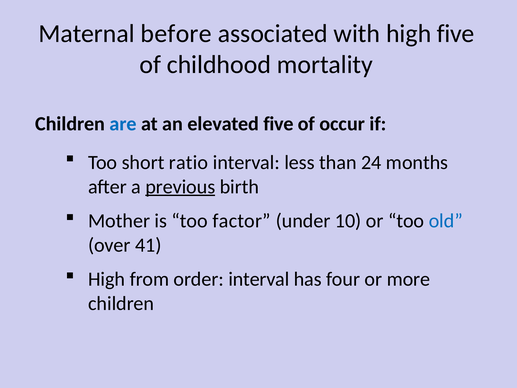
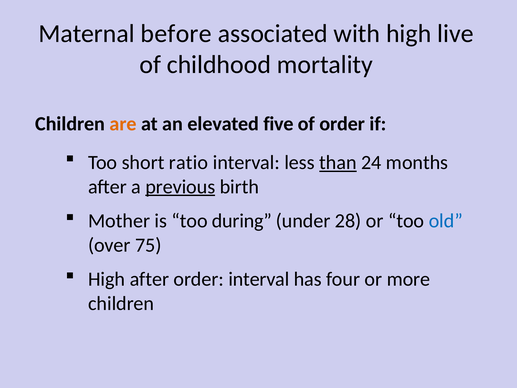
high five: five -> live
are colour: blue -> orange
of occur: occur -> order
than underline: none -> present
factor: factor -> during
10: 10 -> 28
41: 41 -> 75
High from: from -> after
